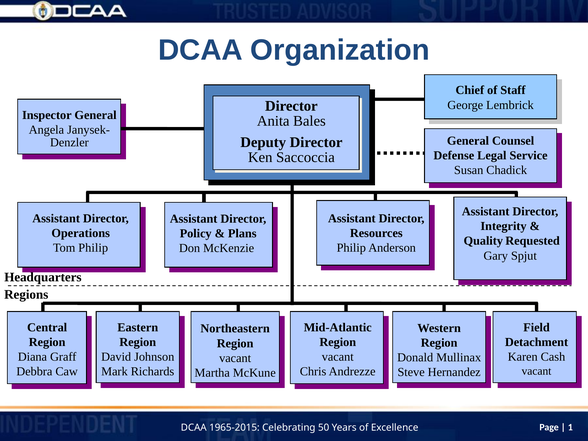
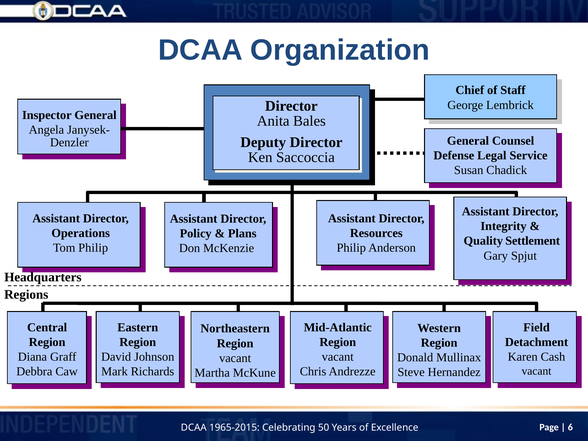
Requested: Requested -> Settlement
1: 1 -> 6
